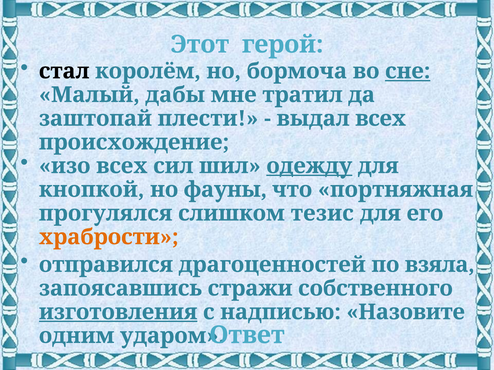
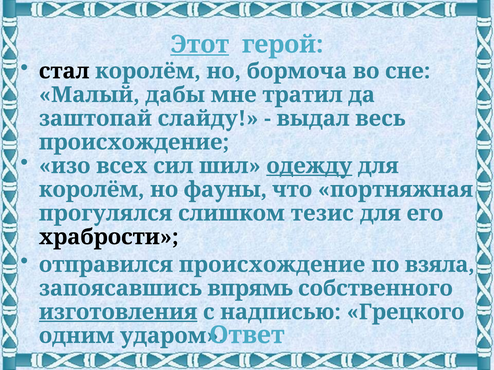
Этот underline: none -> present
сне underline: present -> none
плести: плести -> слайду
выдал всех: всех -> весь
кнопкой at (92, 190): кнопкой -> королём
храбрости colour: orange -> black
отправился драгоценностей: драгоценностей -> происхождение
стражи: стражи -> впрямь
Назовите: Назовите -> Грецкого
